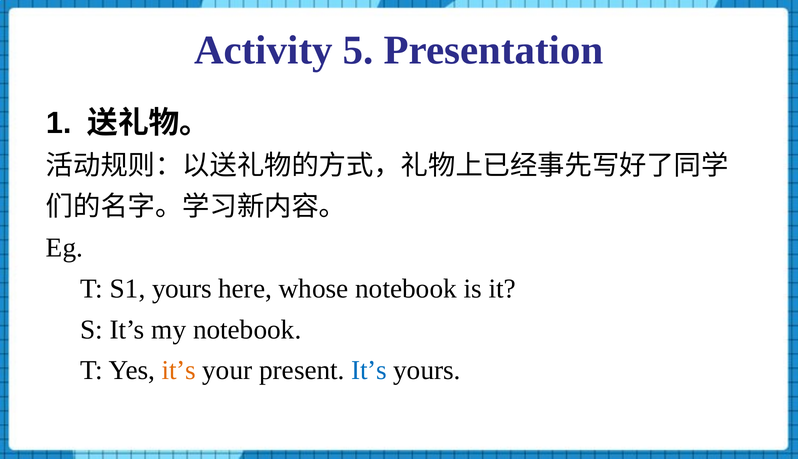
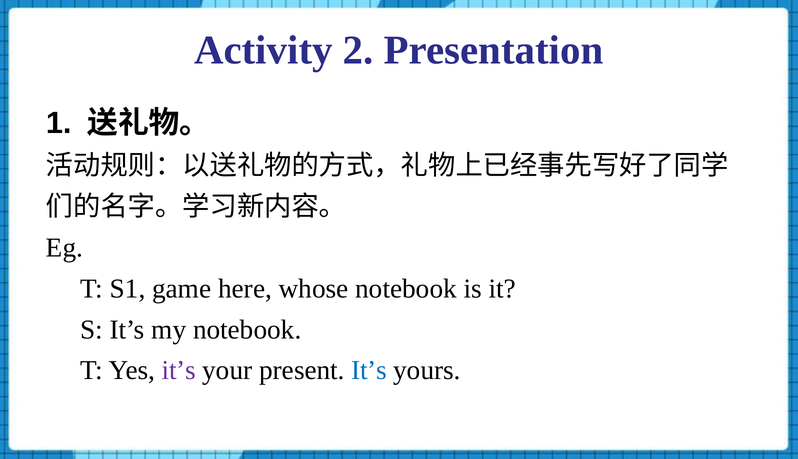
5: 5 -> 2
S1 yours: yours -> game
it’s at (179, 371) colour: orange -> purple
